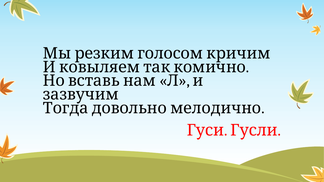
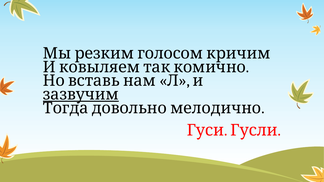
зазвучим underline: none -> present
